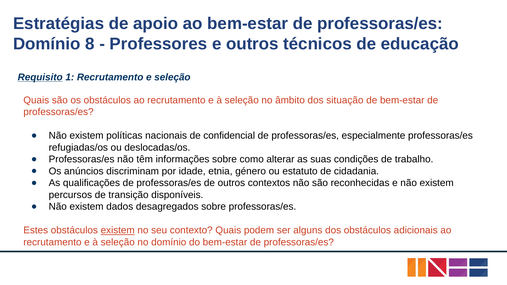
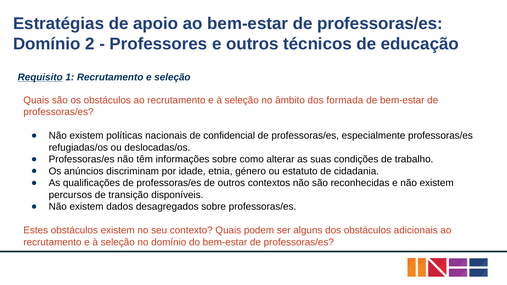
8: 8 -> 2
situação: situação -> formada
existem at (118, 230) underline: present -> none
